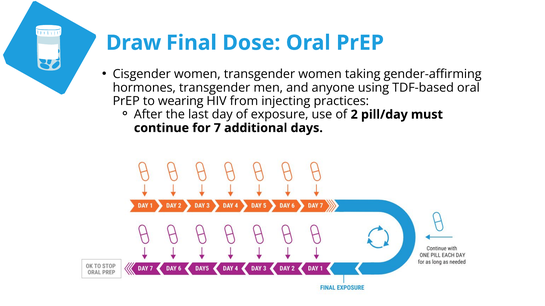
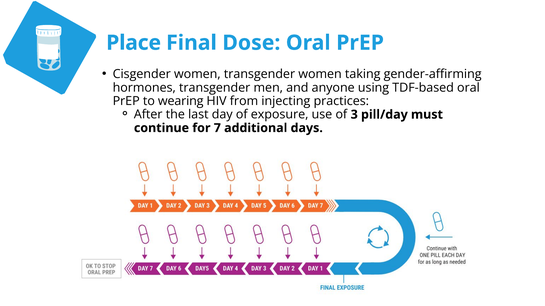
Draw: Draw -> Place
2: 2 -> 3
